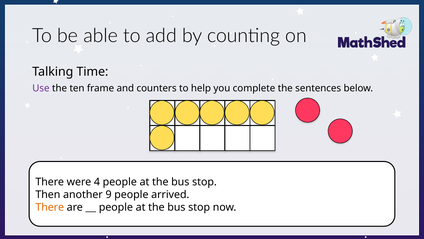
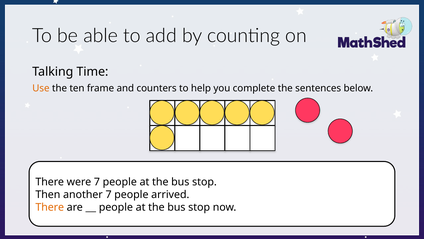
Use colour: purple -> orange
were 4: 4 -> 7
another 9: 9 -> 7
